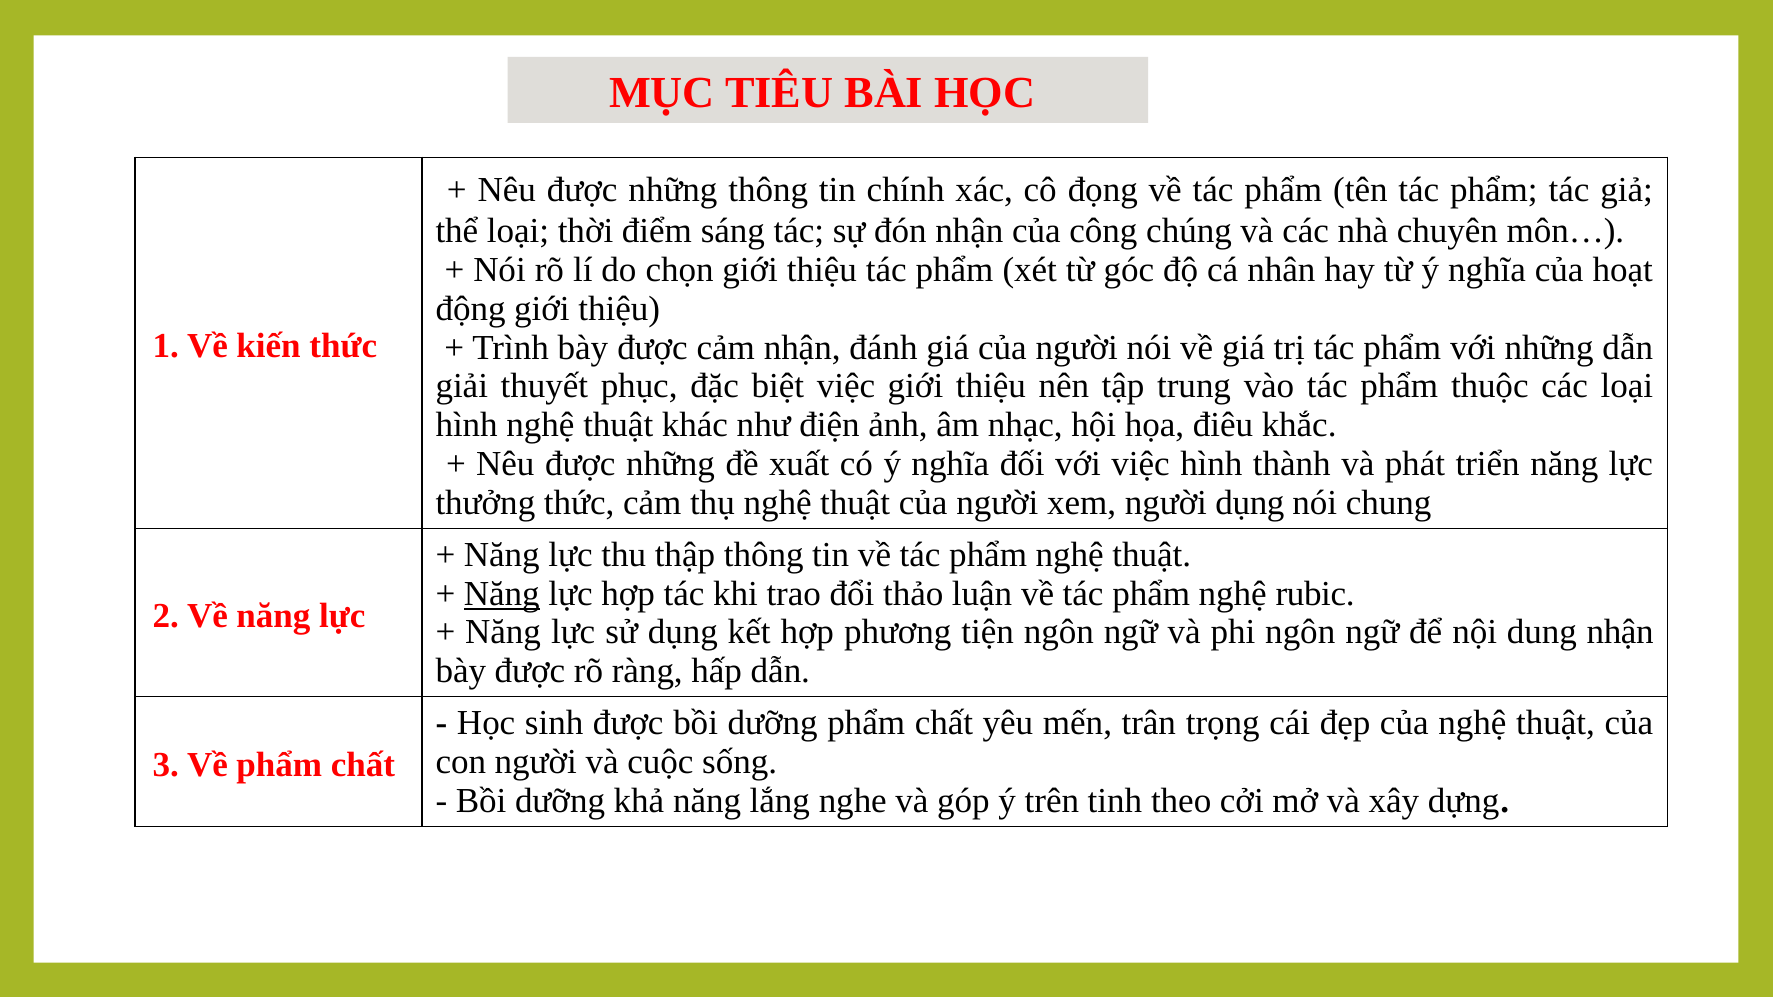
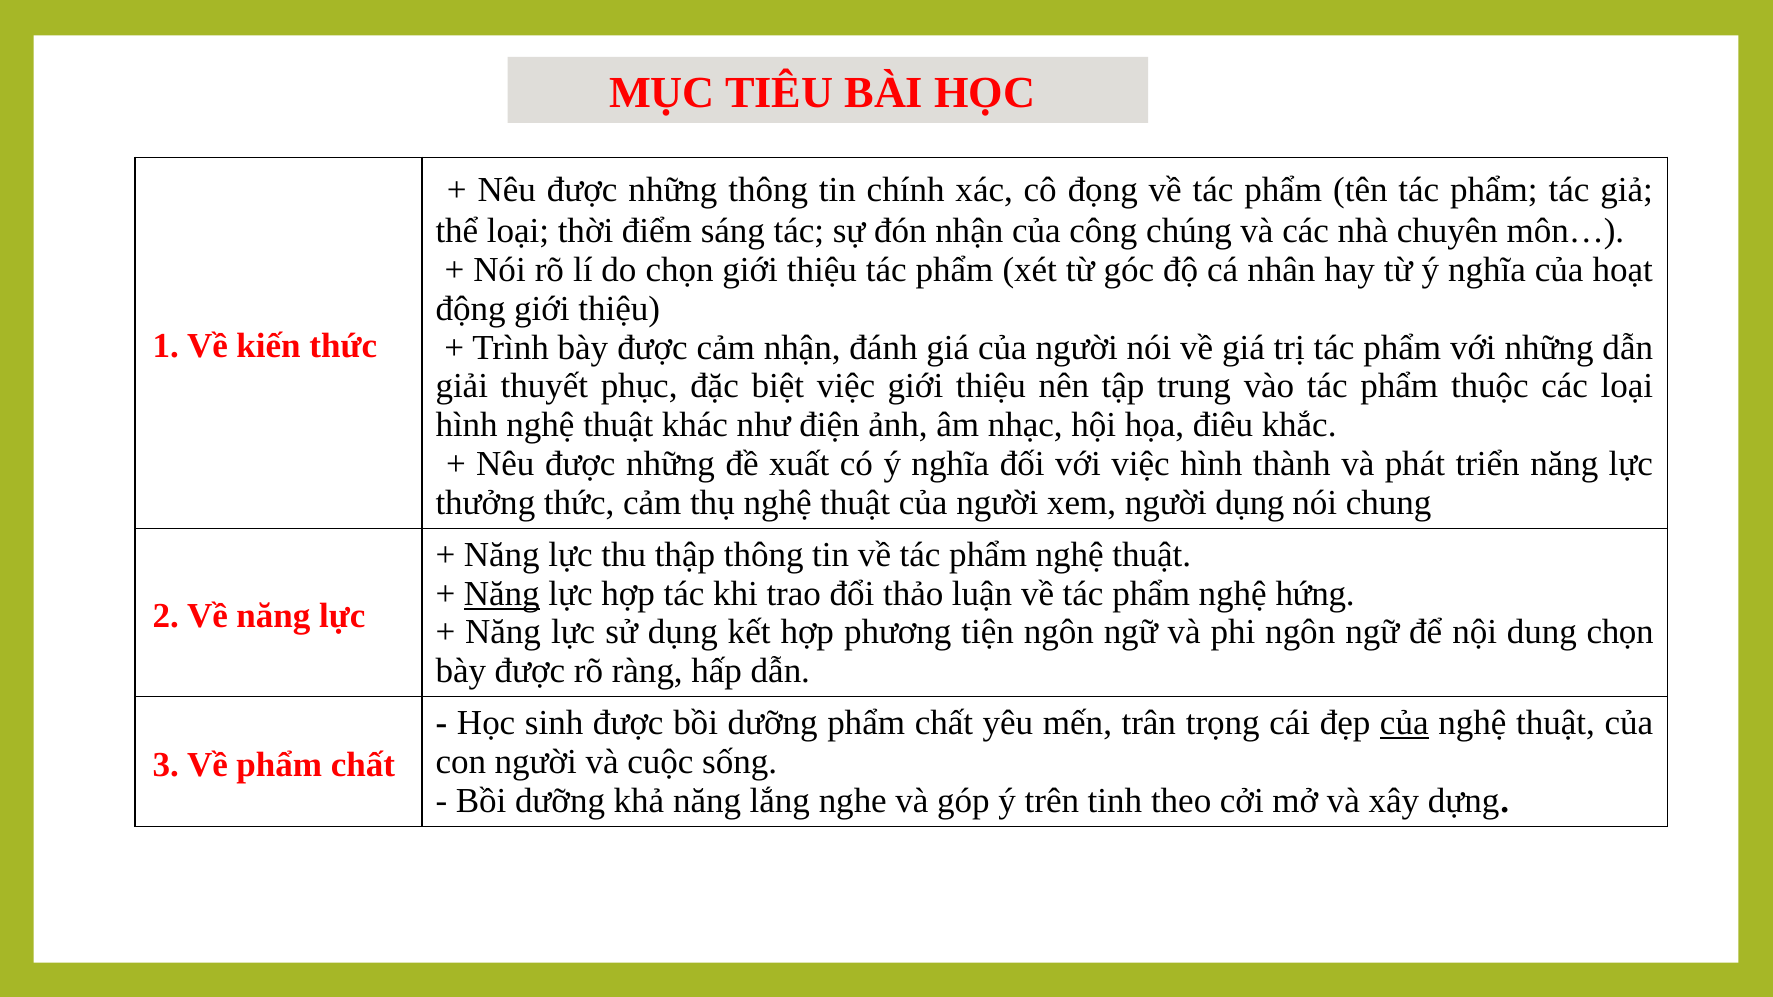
rubic: rubic -> hứng
dung nhận: nhận -> chọn
của at (1404, 723) underline: none -> present
